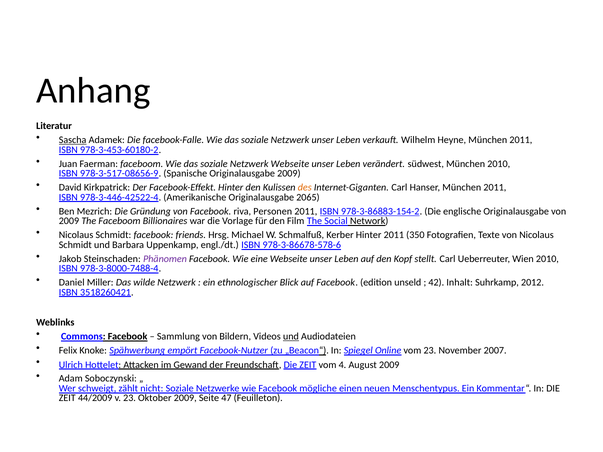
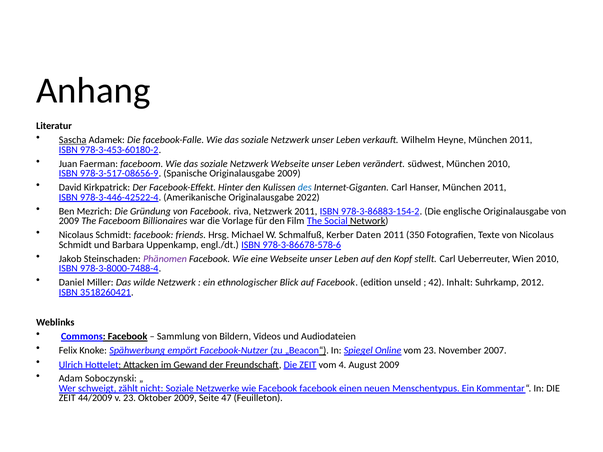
des colour: orange -> blue
2065: 2065 -> 2022
riva Personen: Personen -> Netzwerk
Kerber Hinter: Hinter -> Daten
und at (291, 337) underline: present -> none
Facebook mögliche: mögliche -> facebook
